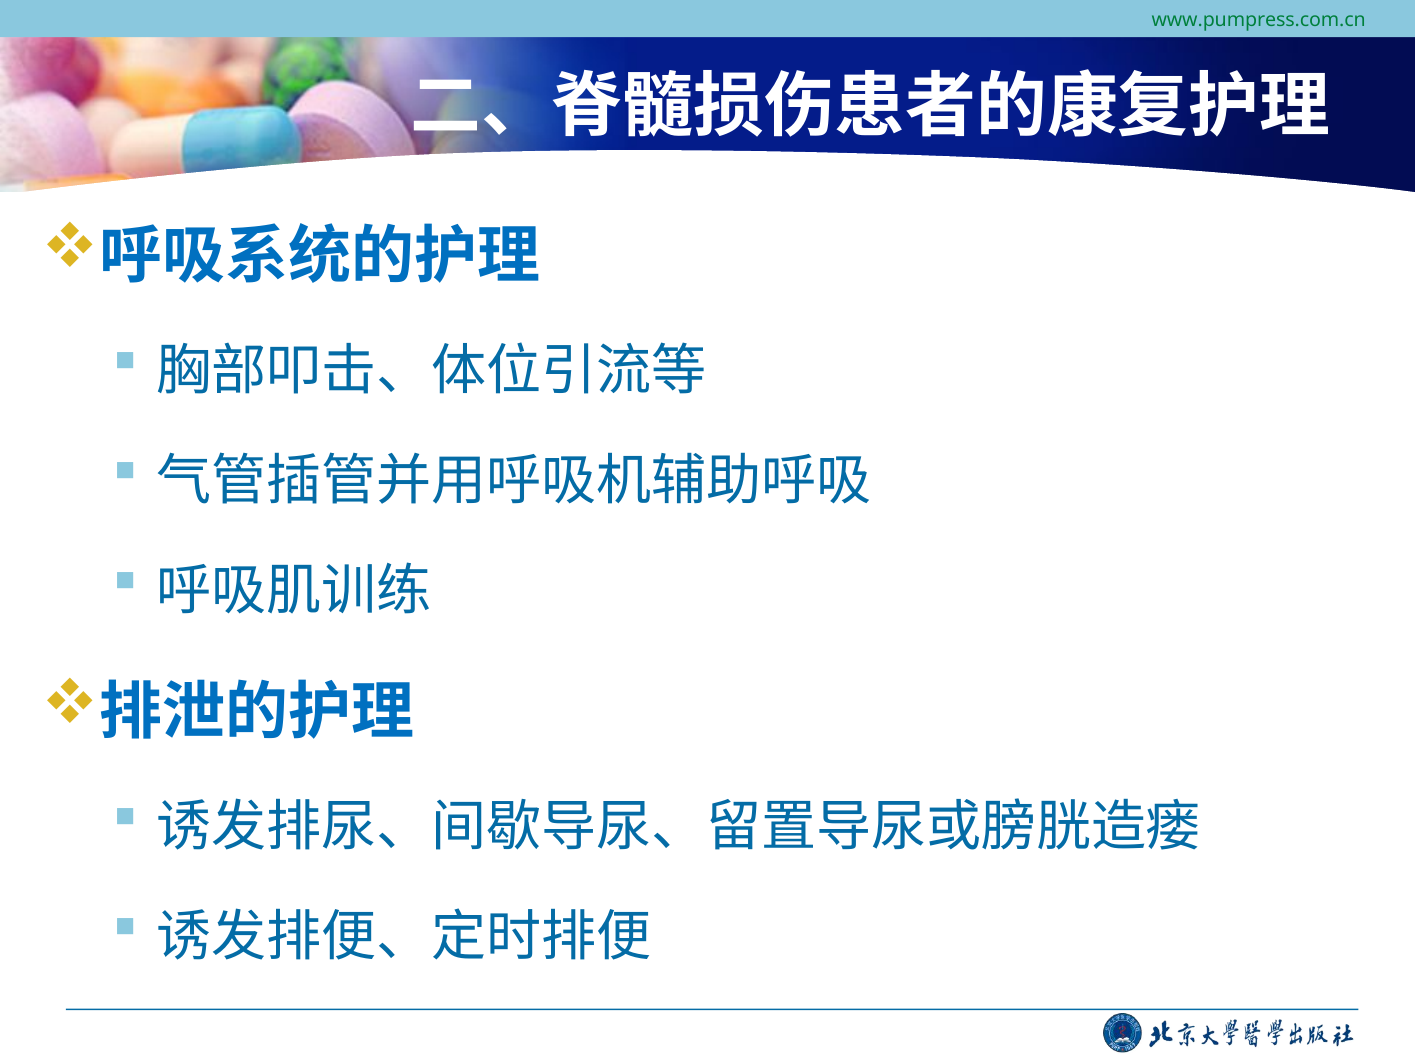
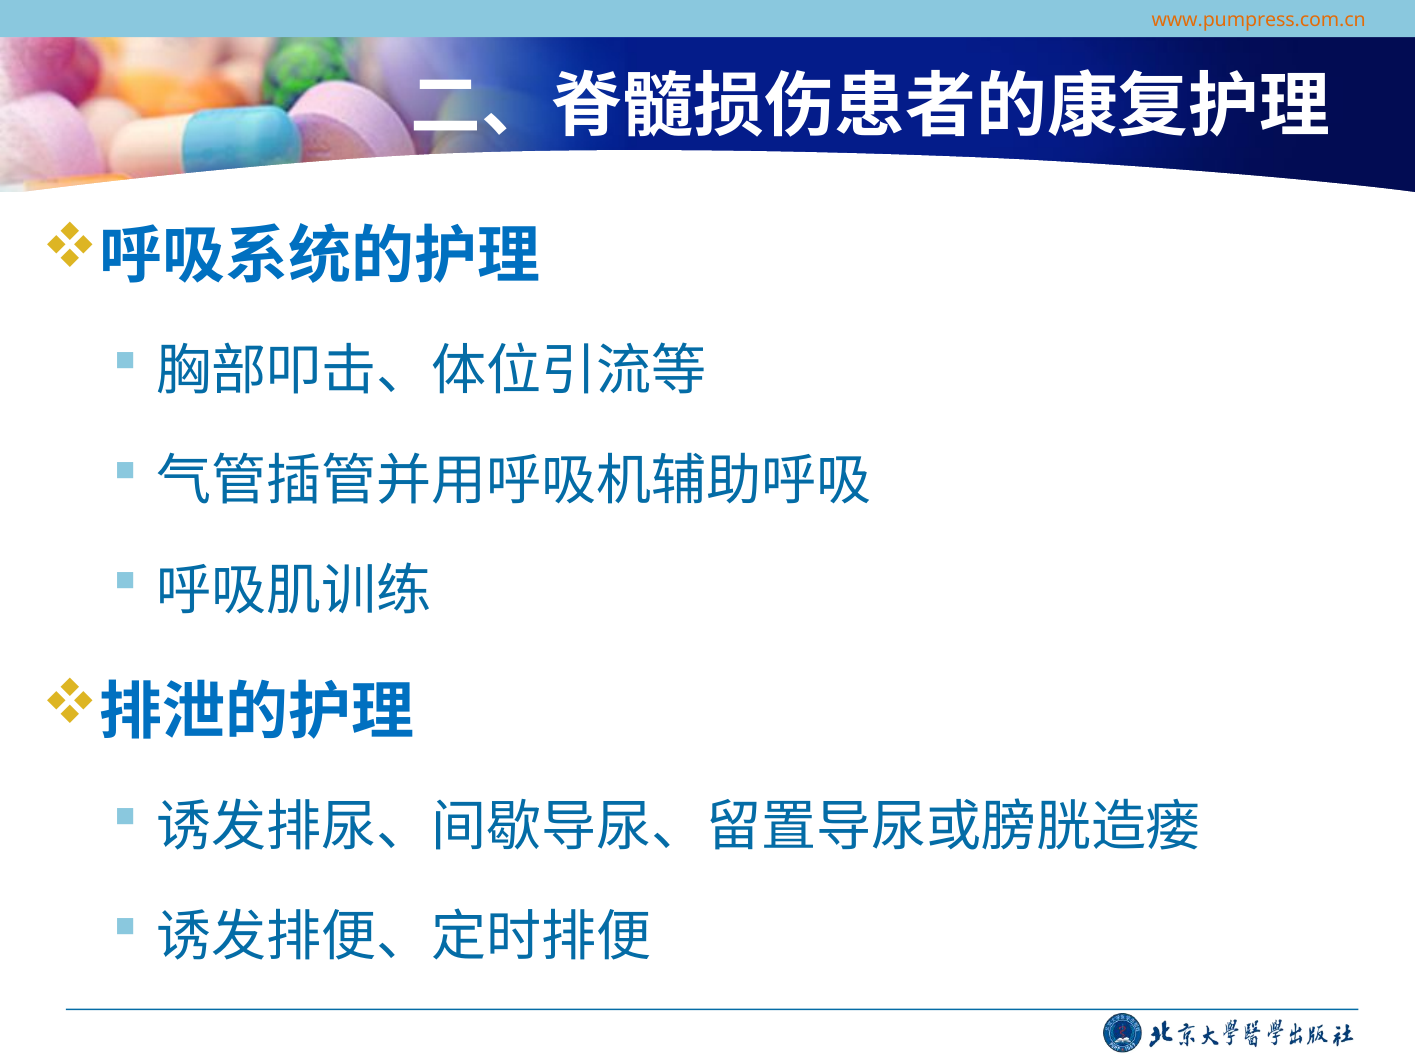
www.pumpress.com.cn colour: green -> orange
